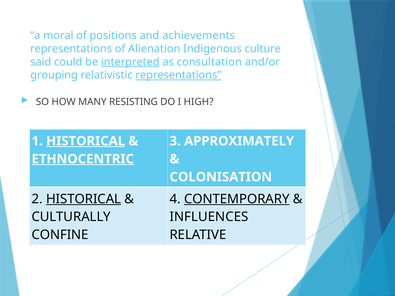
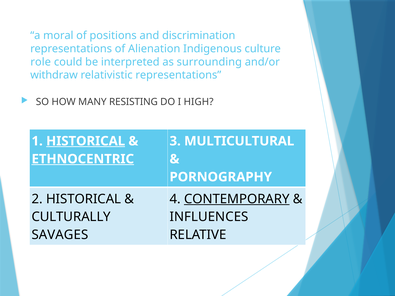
achievements: achievements -> discrimination
said: said -> role
interpreted underline: present -> none
consultation: consultation -> surrounding
grouping: grouping -> withdraw
representations at (178, 75) underline: present -> none
APPROXIMATELY: APPROXIMATELY -> MULTICULTURAL
COLONISATION: COLONISATION -> PORNOGRAPHY
HISTORICAL at (84, 199) underline: present -> none
CONFINE: CONFINE -> SAVAGES
